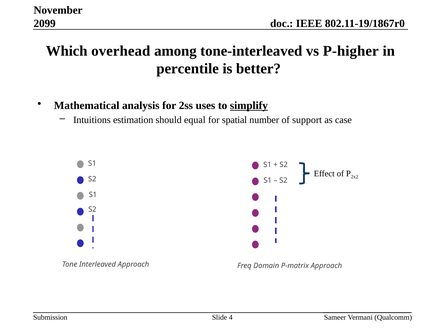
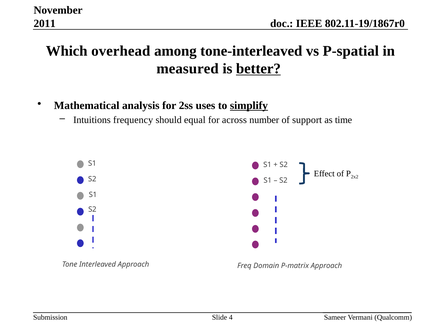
2099: 2099 -> 2011
P-higher: P-higher -> P-spatial
percentile: percentile -> measured
better underline: none -> present
estimation: estimation -> frequency
spatial: spatial -> across
case: case -> time
